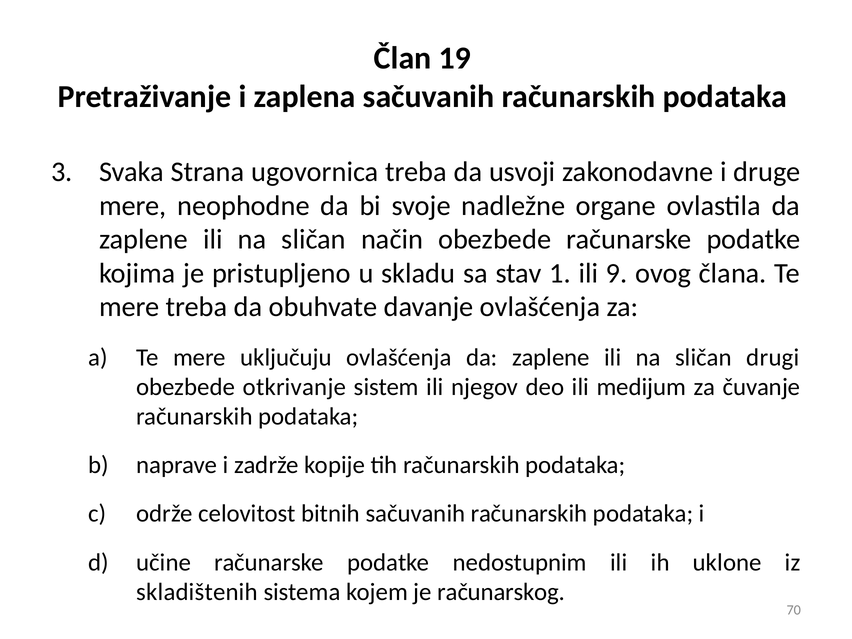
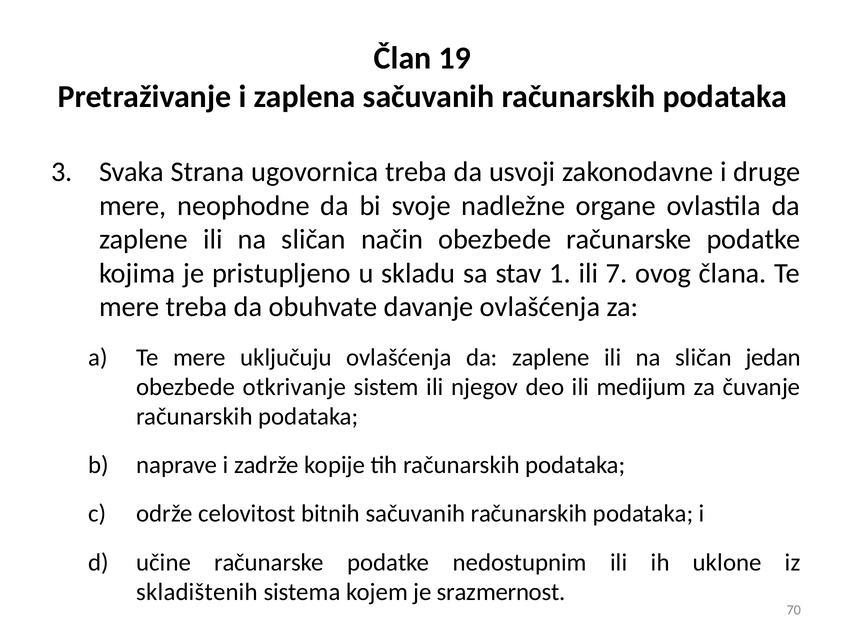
9: 9 -> 7
drugi: drugi -> jedan
računarskog: računarskog -> srazmernost
